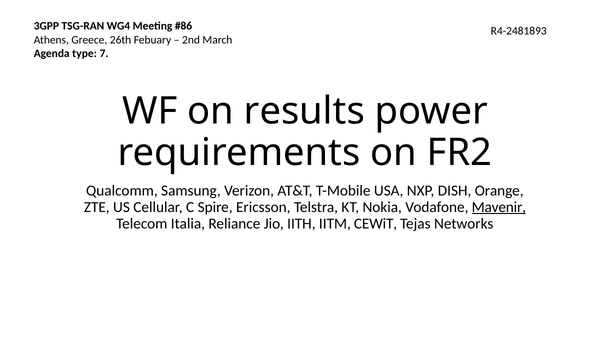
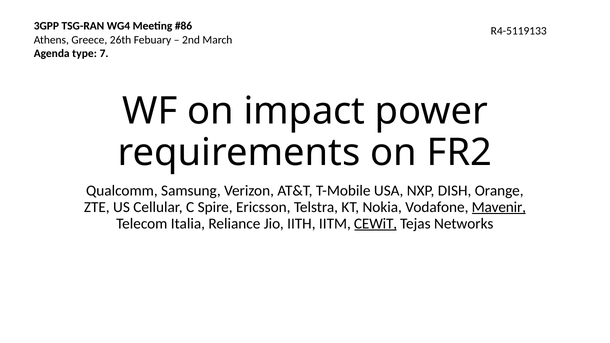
R4-2481893: R4-2481893 -> R4-5119133
results: results -> impact
CEWiT underline: none -> present
